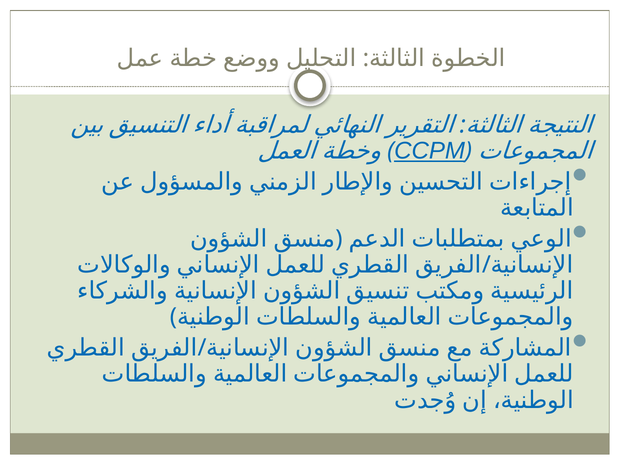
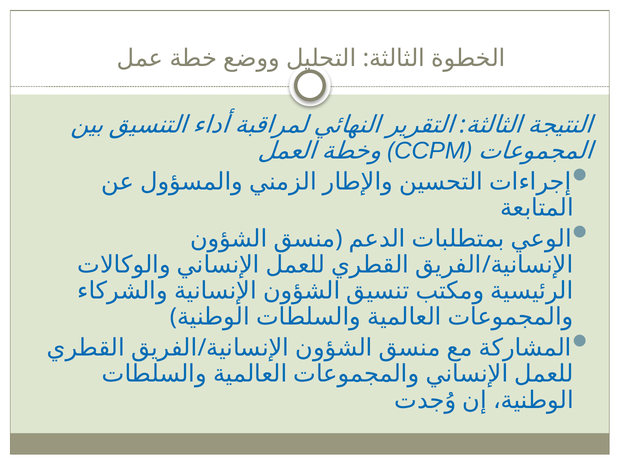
CCPM underline: present -> none
